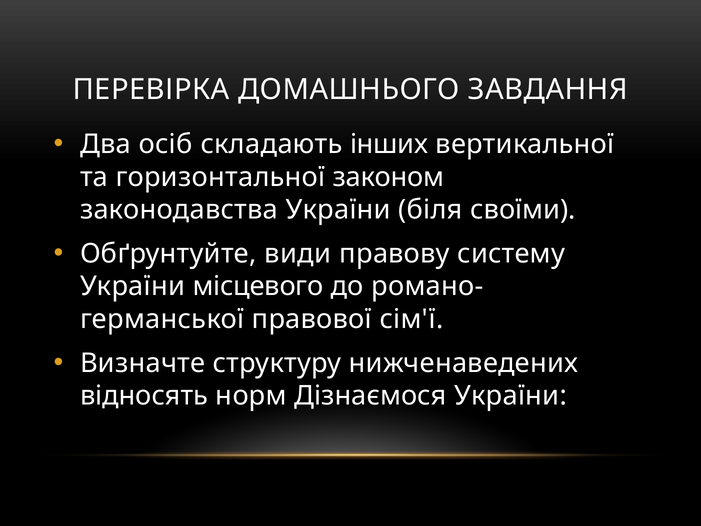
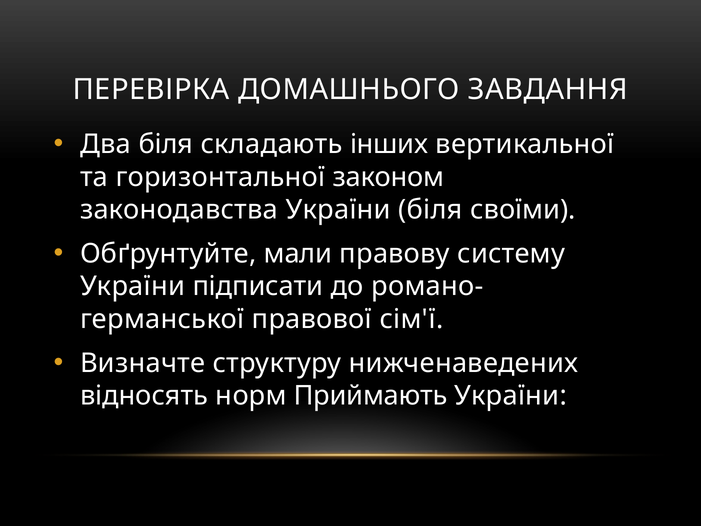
Два осіб: осіб -> біля
види: види -> мали
місцевого: місцевого -> підписати
Дізнаємося: Дізнаємося -> Приймають
